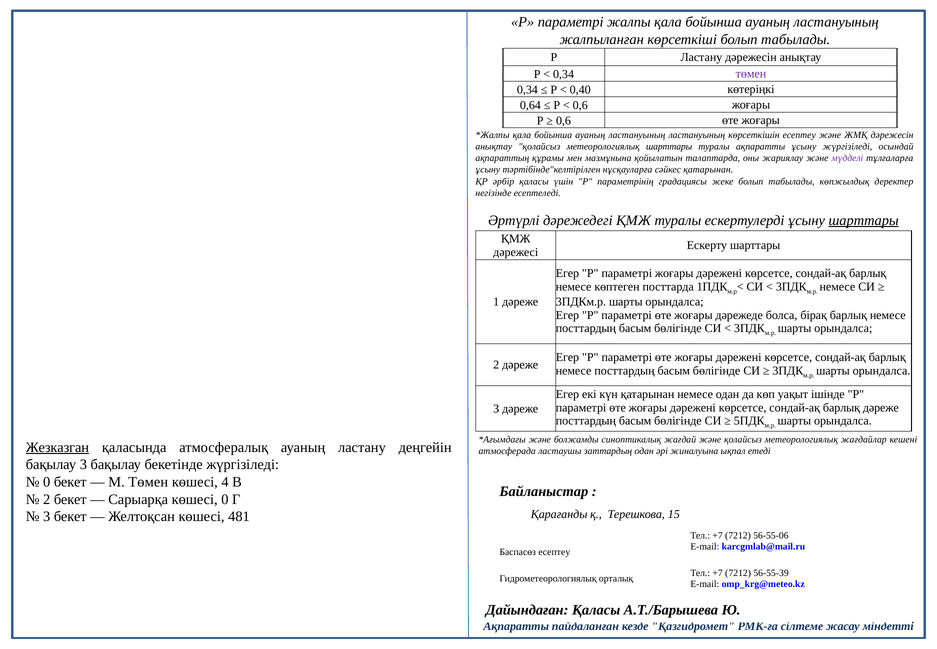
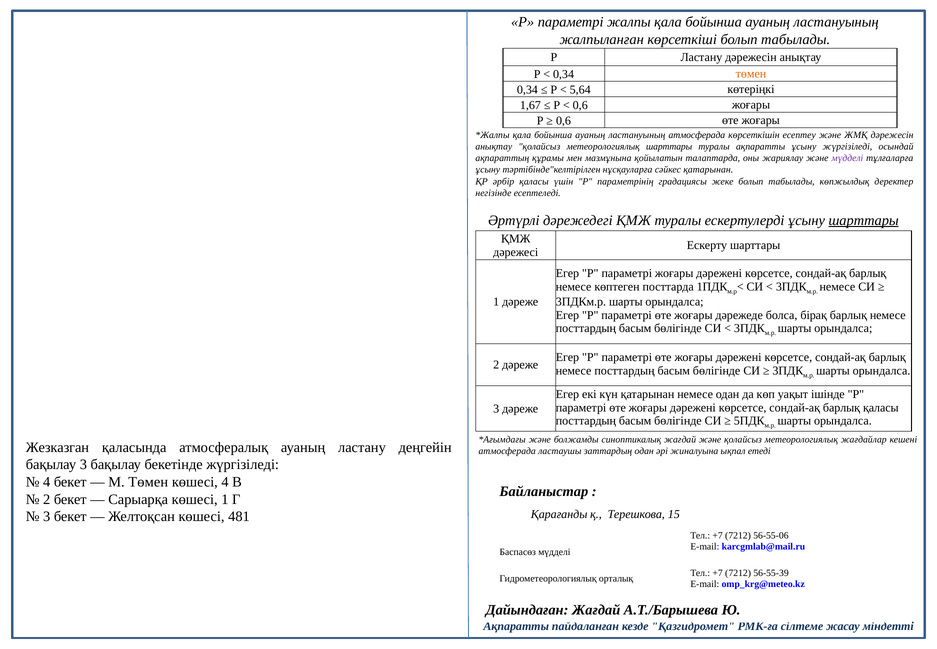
төмен at (751, 74) colour: purple -> orange
0,40: 0,40 -> 5,64
0,64: 0,64 -> 1,67
ластануының ластануының: ластануының -> атмосферада
барлық дәреже: дәреже -> қаласы
Жезказган underline: present -> none
0 at (47, 482): 0 -> 4
көшесі 0: 0 -> 1
Баспасөз есептеу: есептеу -> мүдделі
Дайындаған Қаласы: Қаласы -> Жағдай
